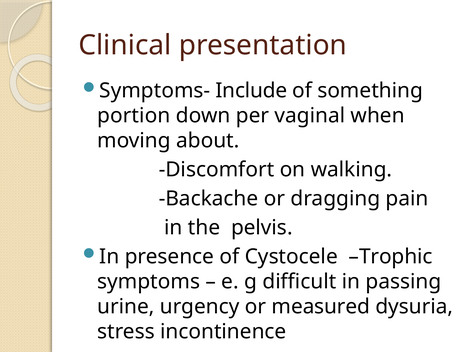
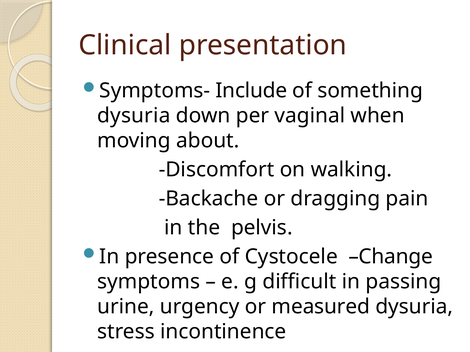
portion at (134, 116): portion -> dysuria
Trophic: Trophic -> Change
